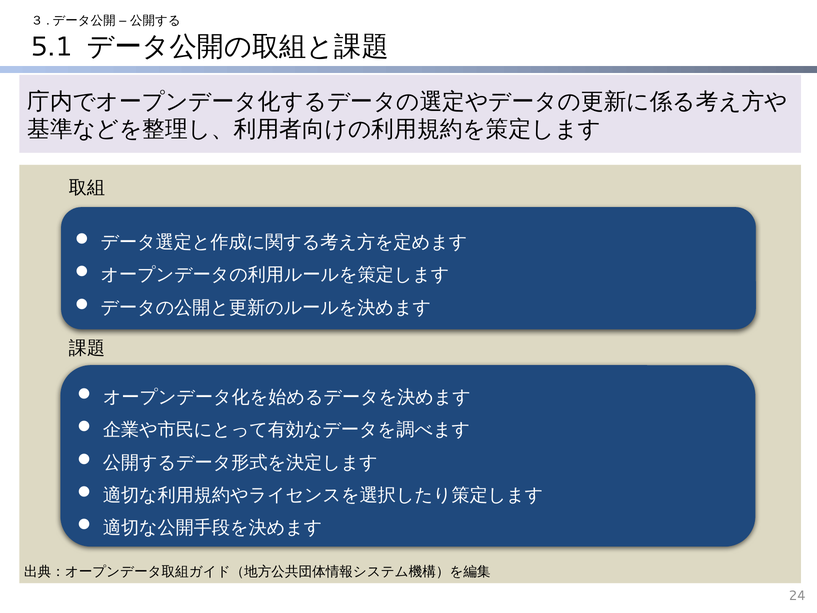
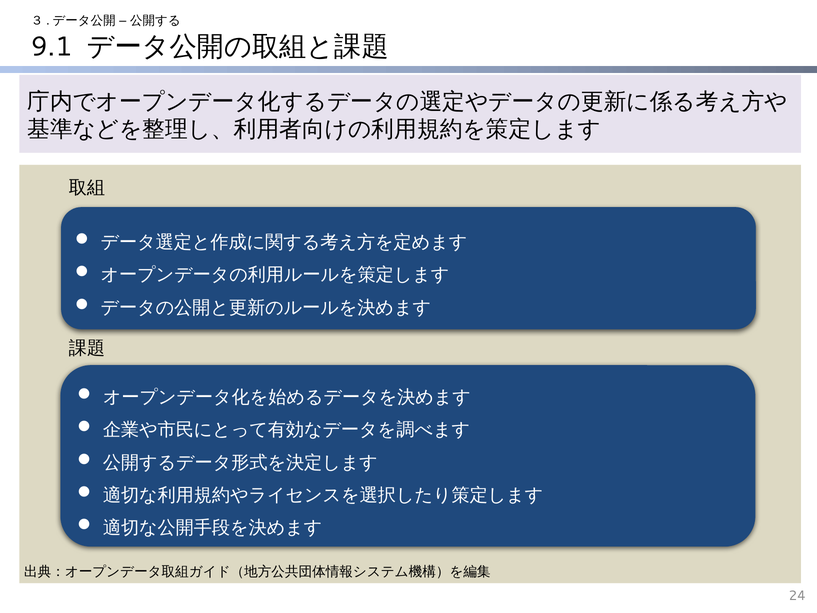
5.1: 5.1 -> 9.1
